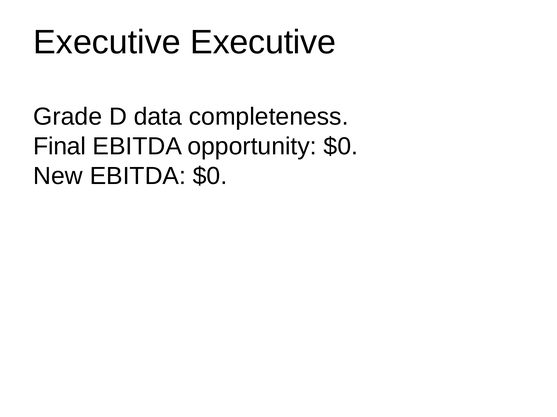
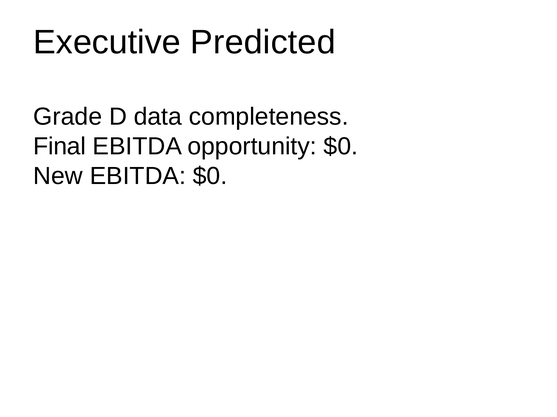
Executive Executive: Executive -> Predicted
